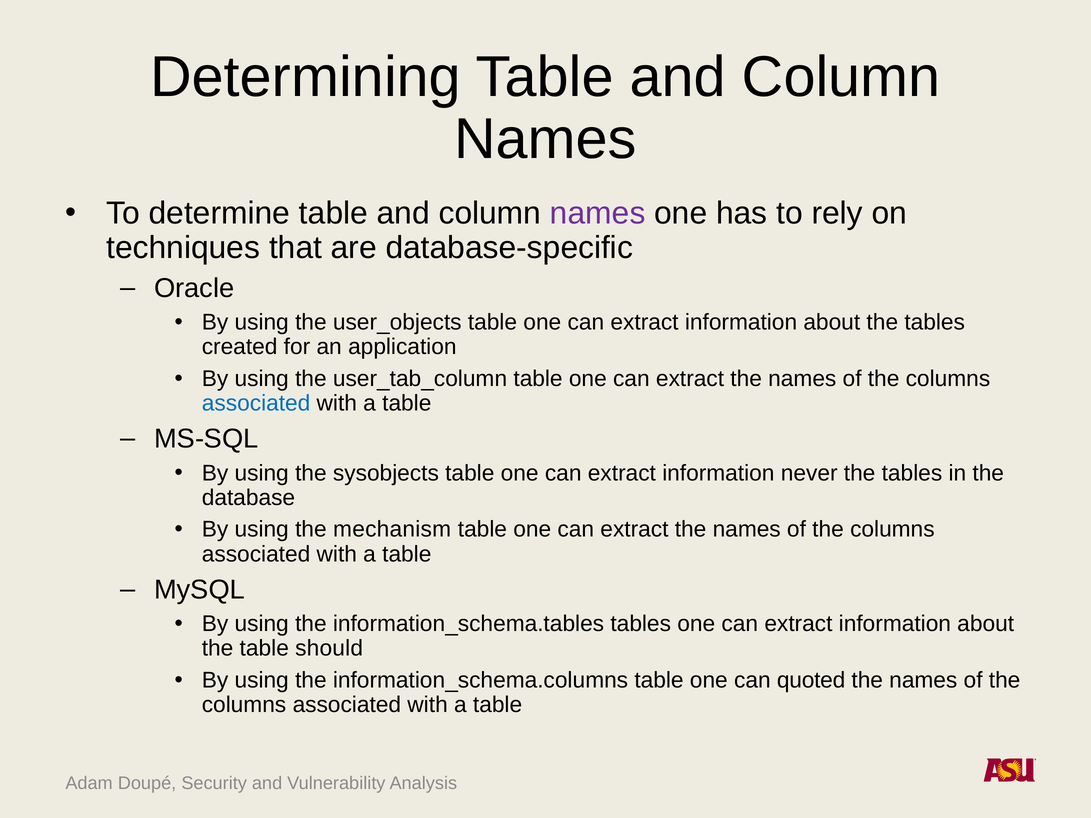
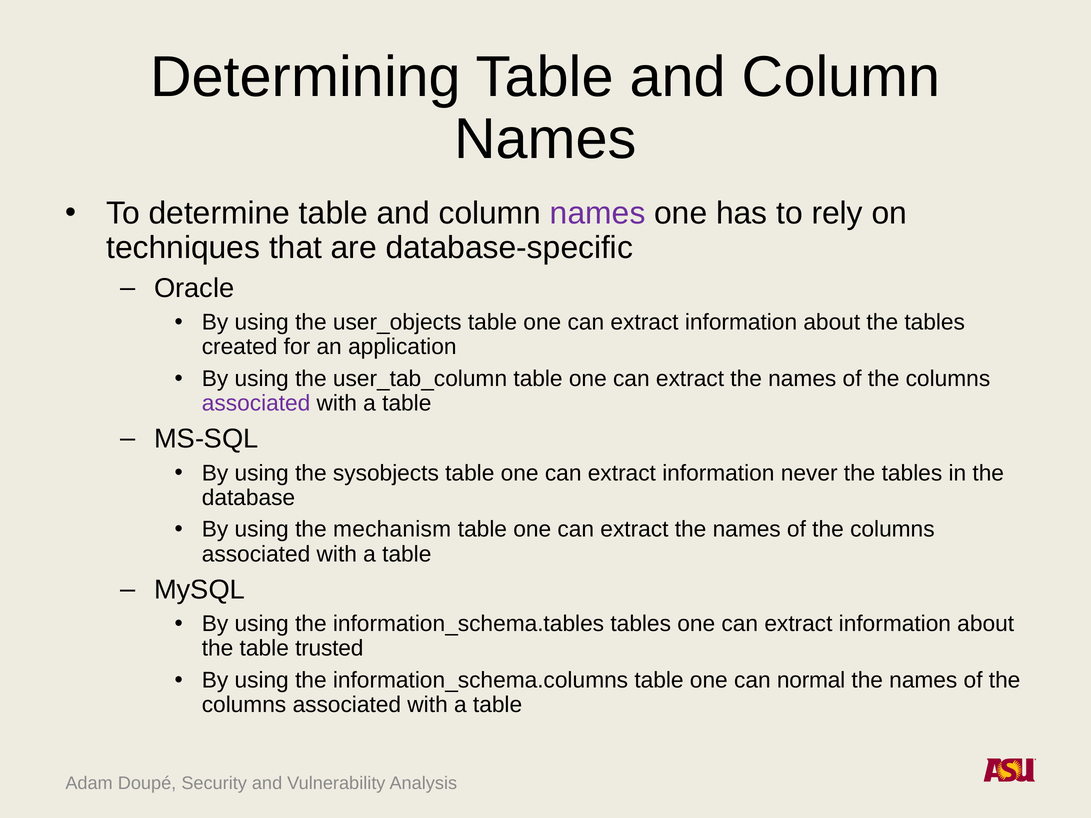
associated at (256, 403) colour: blue -> purple
should: should -> trusted
quoted: quoted -> normal
